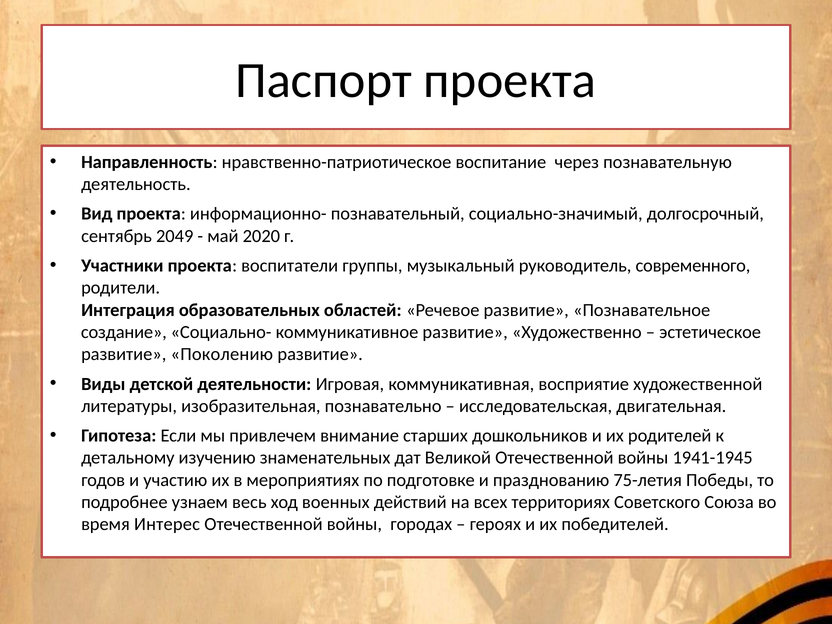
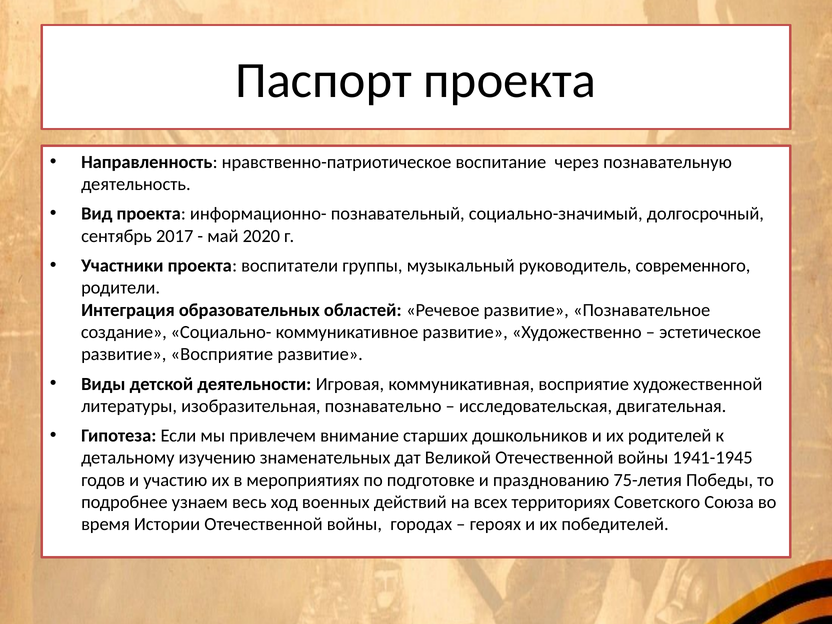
2049: 2049 -> 2017
развитие Поколению: Поколению -> Восприятие
Интерес: Интерес -> Истории
